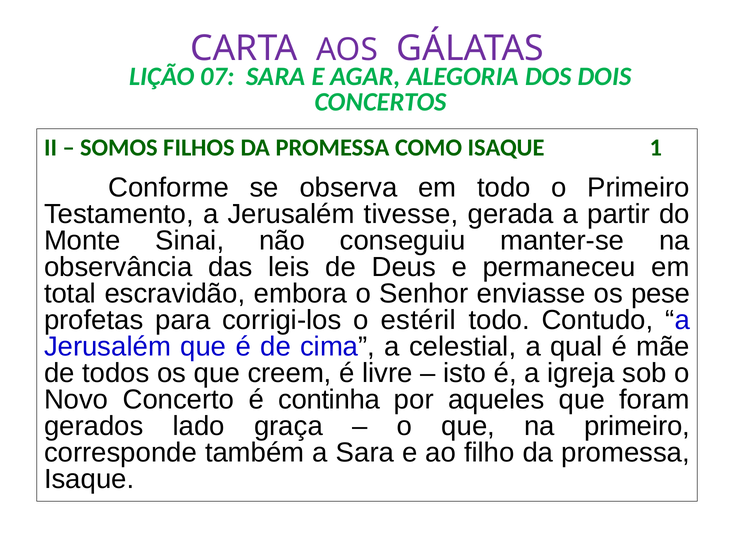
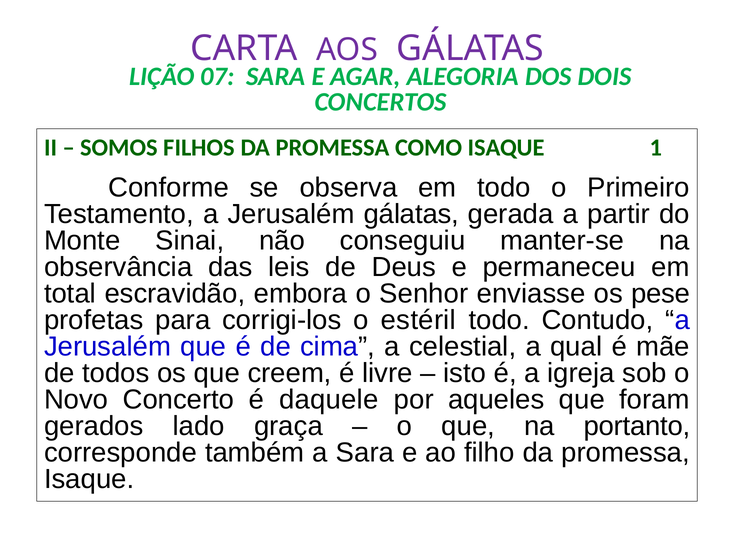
Jerusalém tivesse: tivesse -> gálatas
continha: continha -> daquele
na primeiro: primeiro -> portanto
